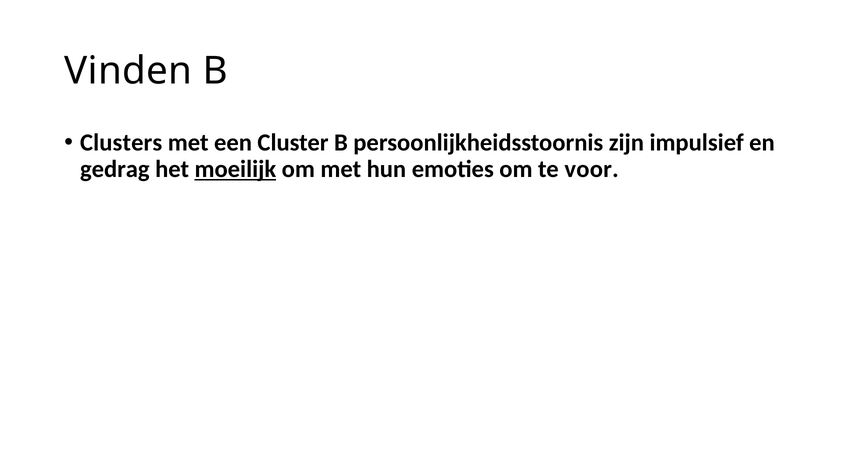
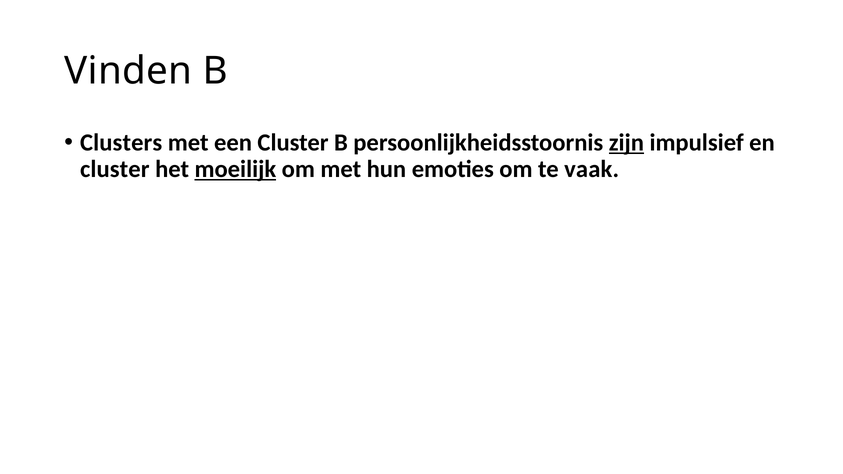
zijn underline: none -> present
gedrag at (115, 169): gedrag -> cluster
voor: voor -> vaak
